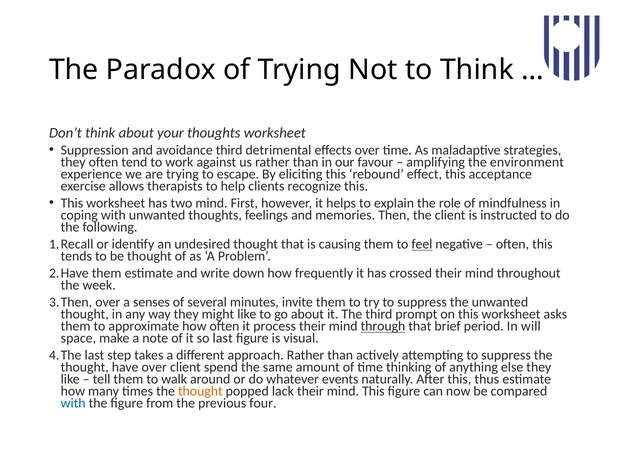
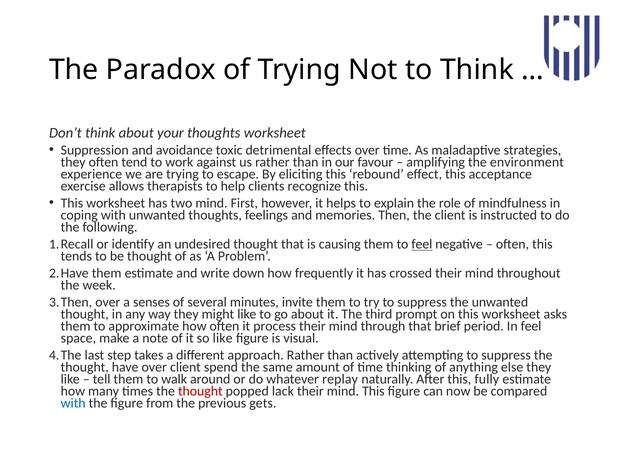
avoidance third: third -> toxic
through underline: present -> none
In will: will -> feel
so last: last -> like
events: events -> replay
thus: thus -> fully
thought at (200, 391) colour: orange -> red
four: four -> gets
